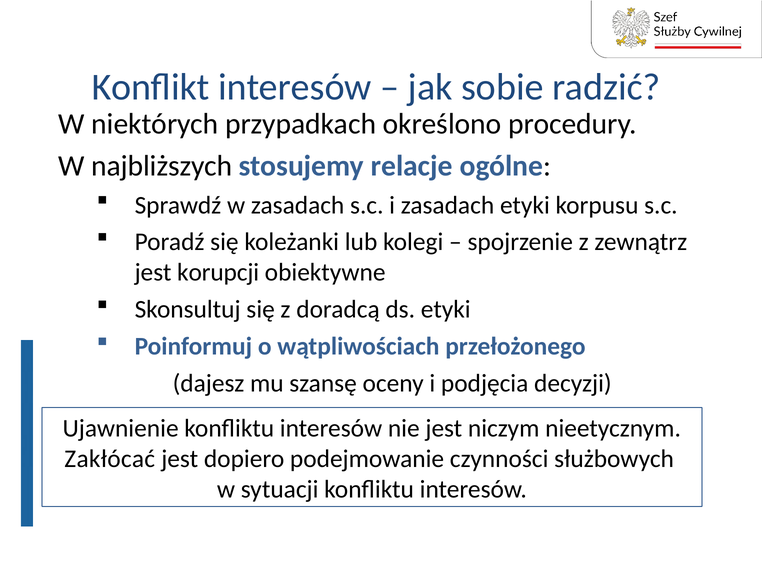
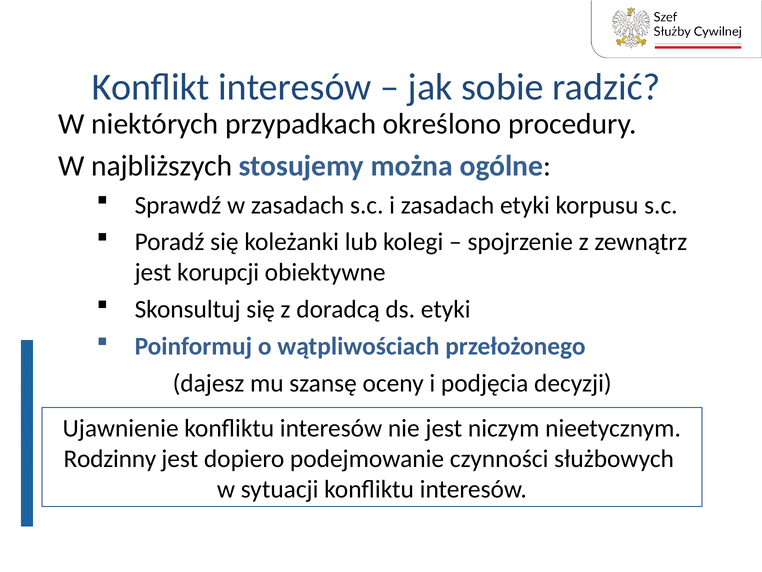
relacje: relacje -> można
Zakłócać: Zakłócać -> Rodzinny
